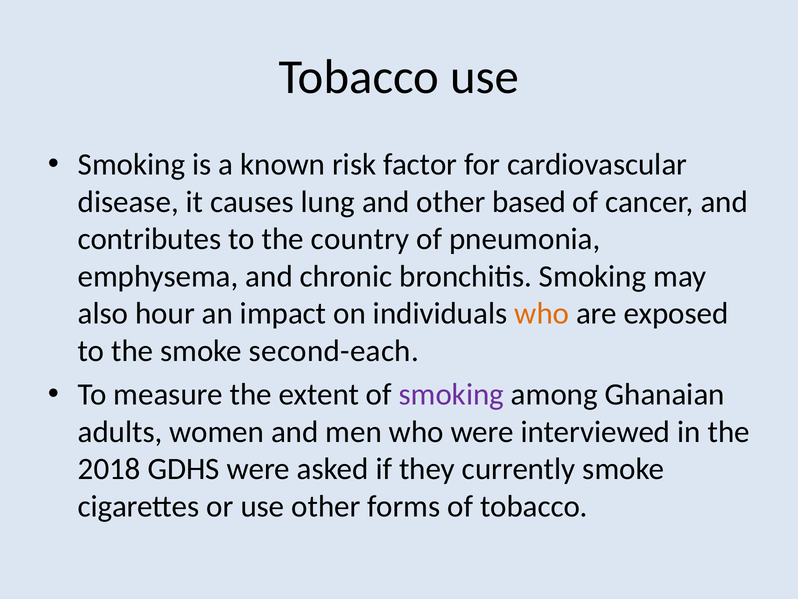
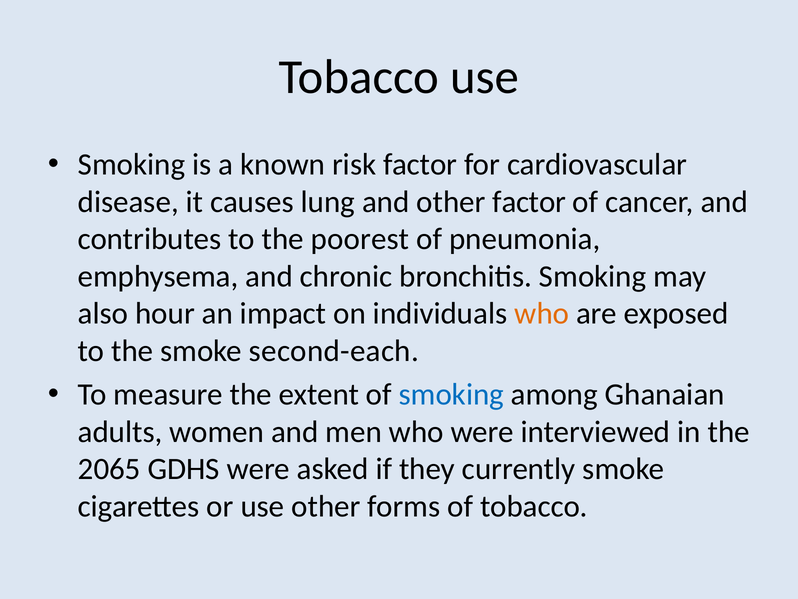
other based: based -> factor
country: country -> poorest
smoking at (451, 394) colour: purple -> blue
2018: 2018 -> 2065
